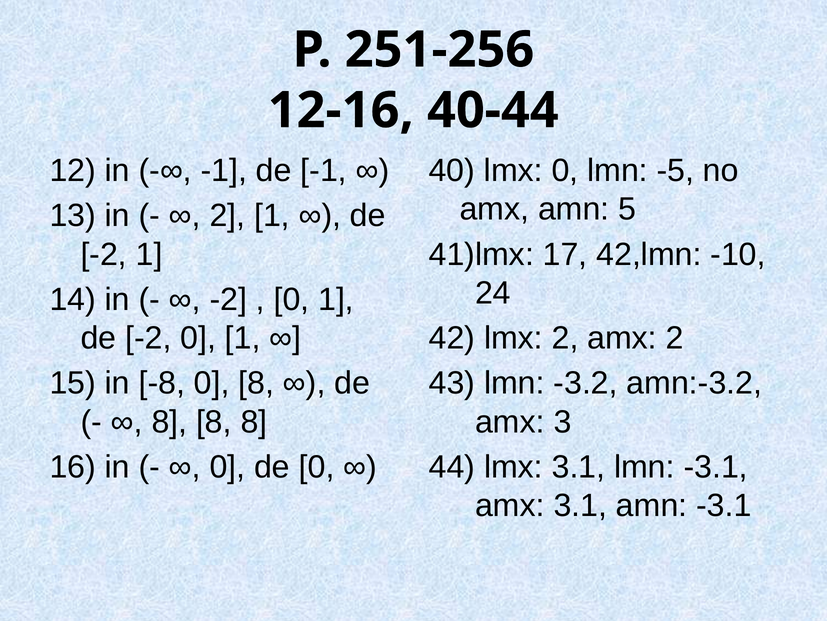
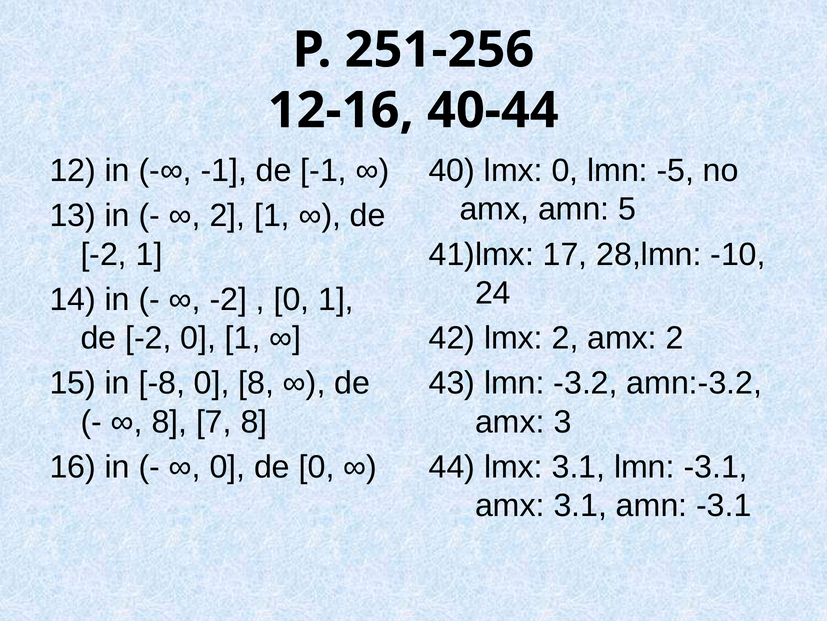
42,lmn: 42,lmn -> 28,lmn
8 at (214, 421): 8 -> 7
